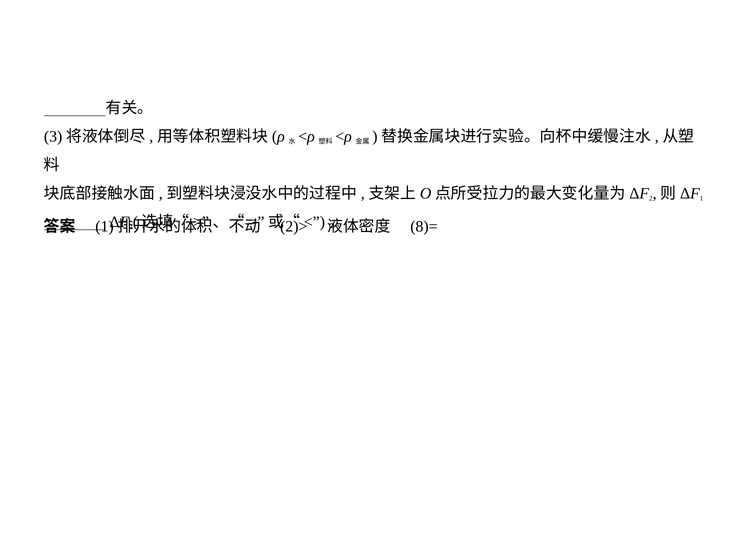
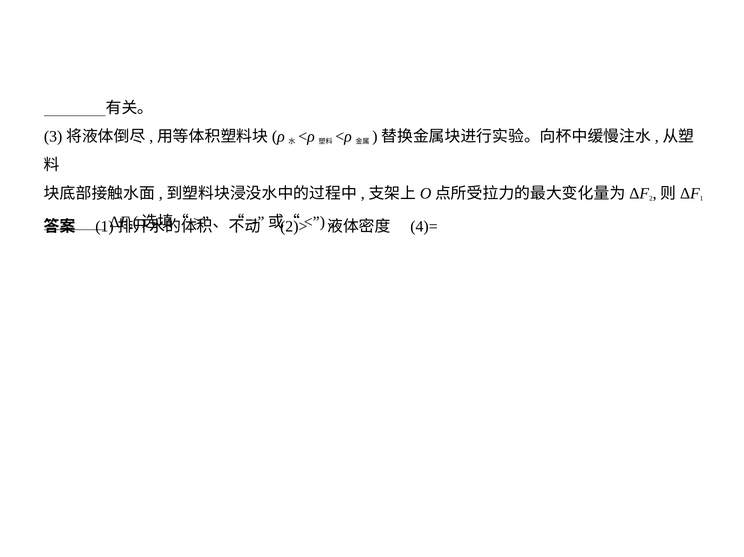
8)=: 8)= -> 4)=
